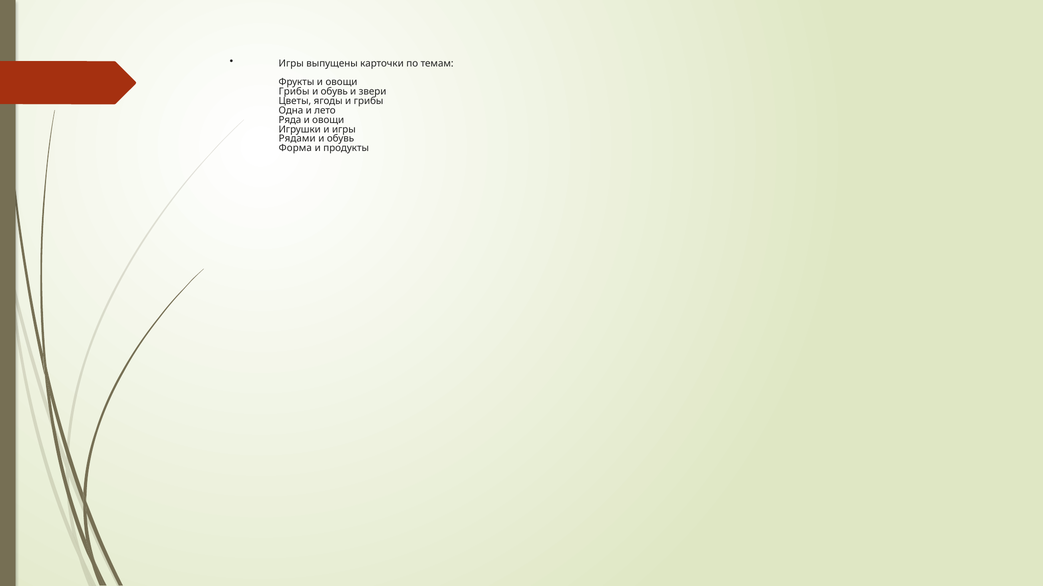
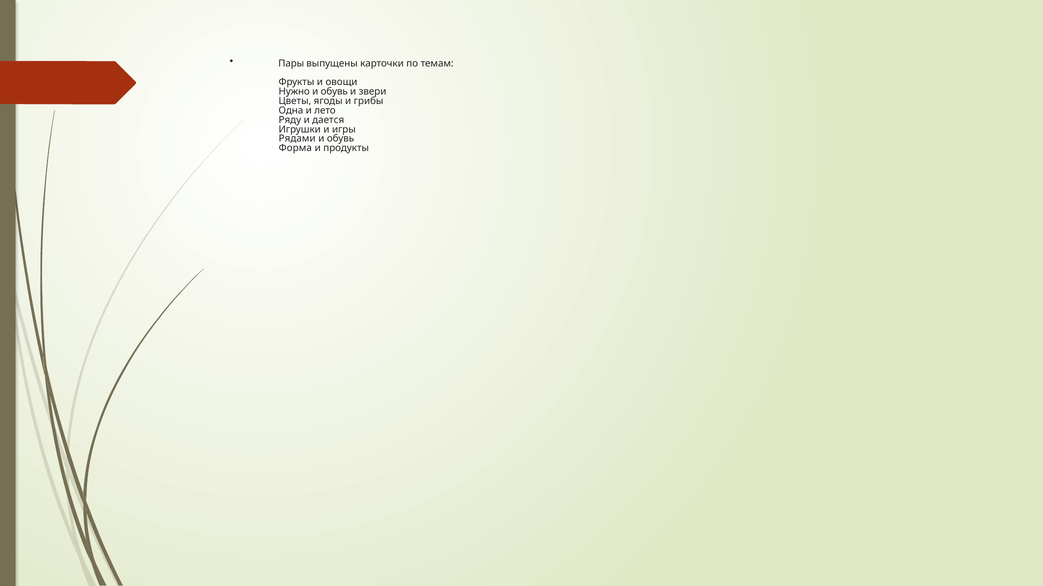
Игры at (291, 64): Игры -> Пары
Грибы at (294, 92): Грибы -> Нужно
Ряда: Ряда -> Ряду
овощи at (328, 120): овощи -> дается
